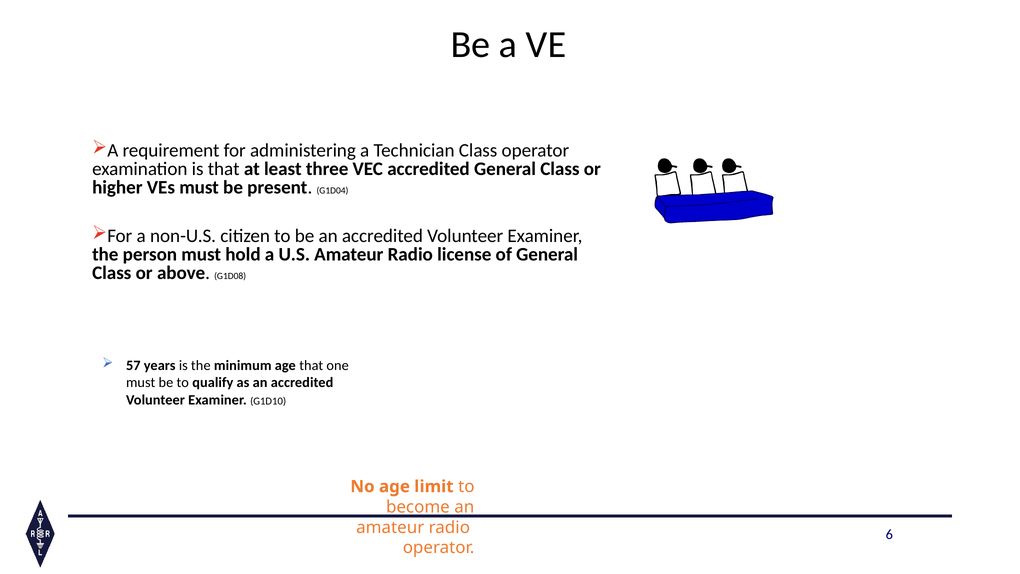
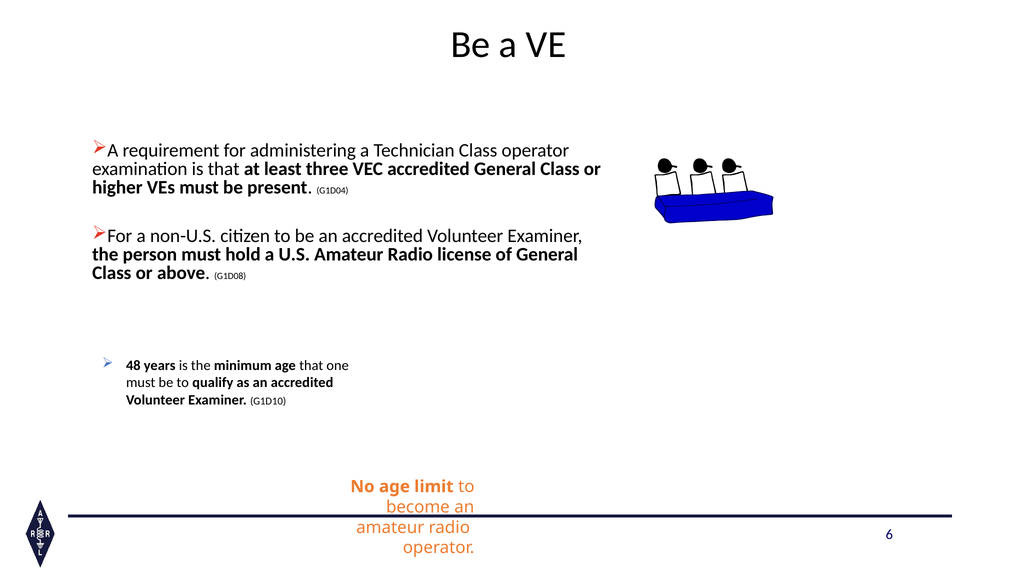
57: 57 -> 48
